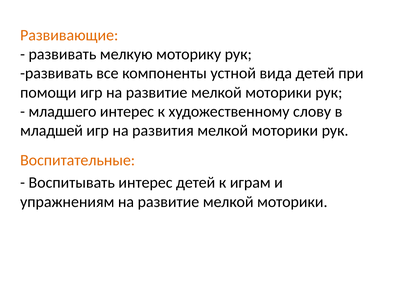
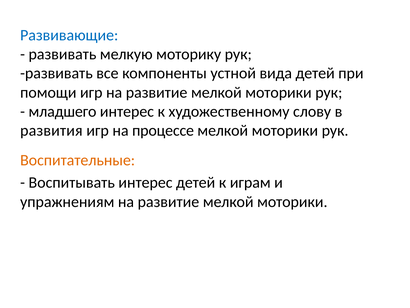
Развивающие colour: orange -> blue
младшей: младшей -> развития
развития: развития -> процессе
